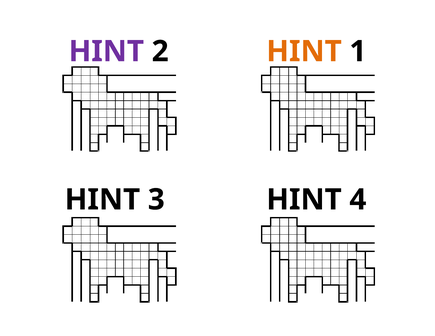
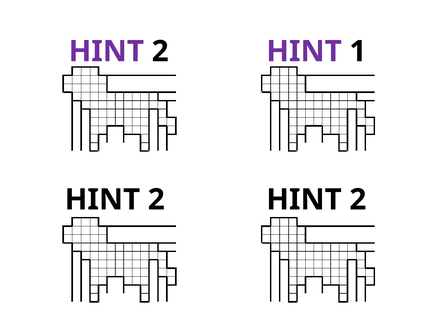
HINT at (304, 51) colour: orange -> purple
3 at (156, 200): 3 -> 2
4 at (358, 200): 4 -> 2
